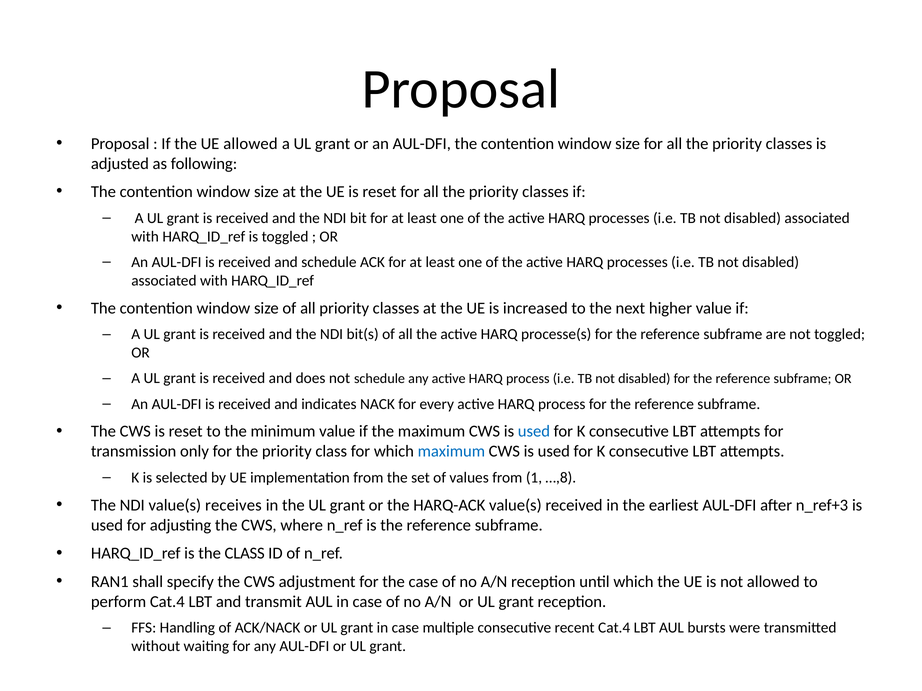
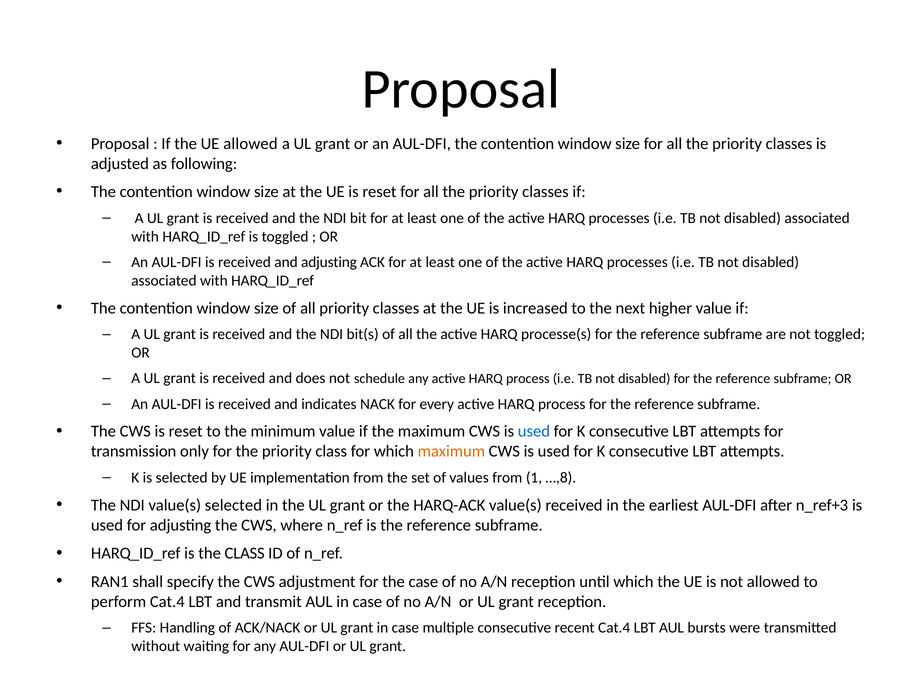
and schedule: schedule -> adjusting
maximum at (451, 452) colour: blue -> orange
value(s receives: receives -> selected
